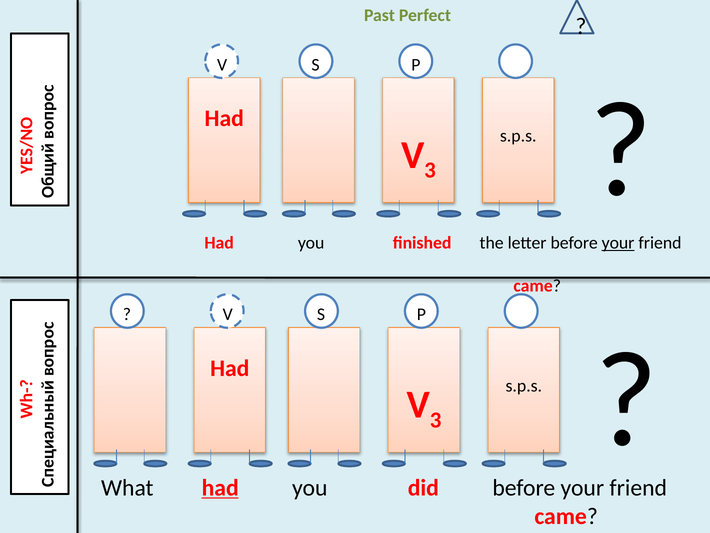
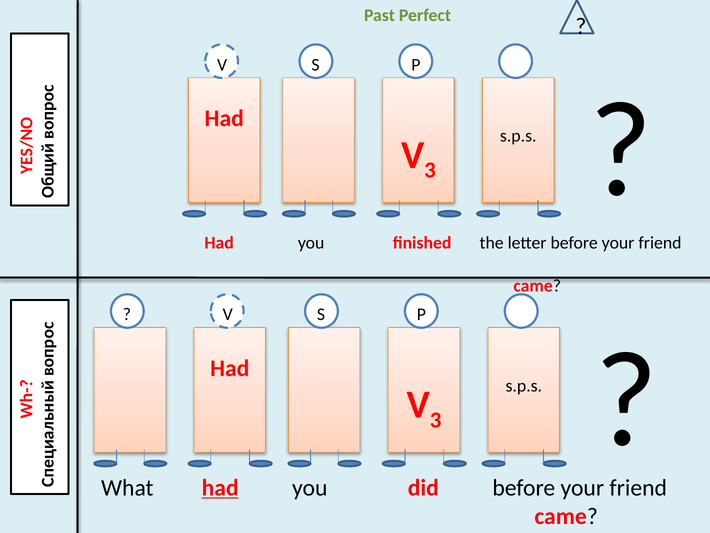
your at (618, 243) underline: present -> none
